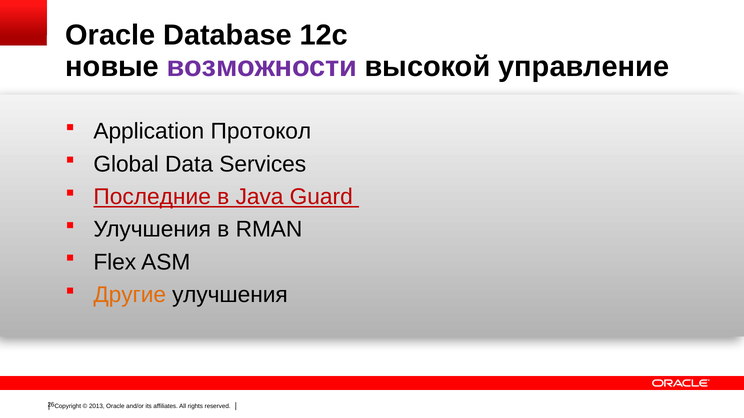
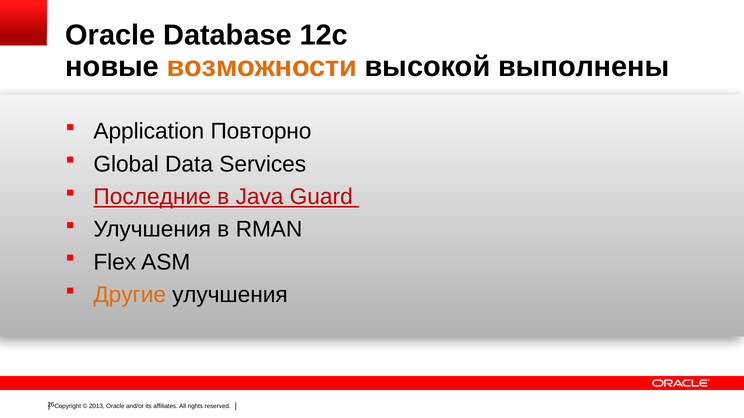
возможности colour: purple -> orange
управление: управление -> выполнены
Протокол: Протокол -> Повторно
